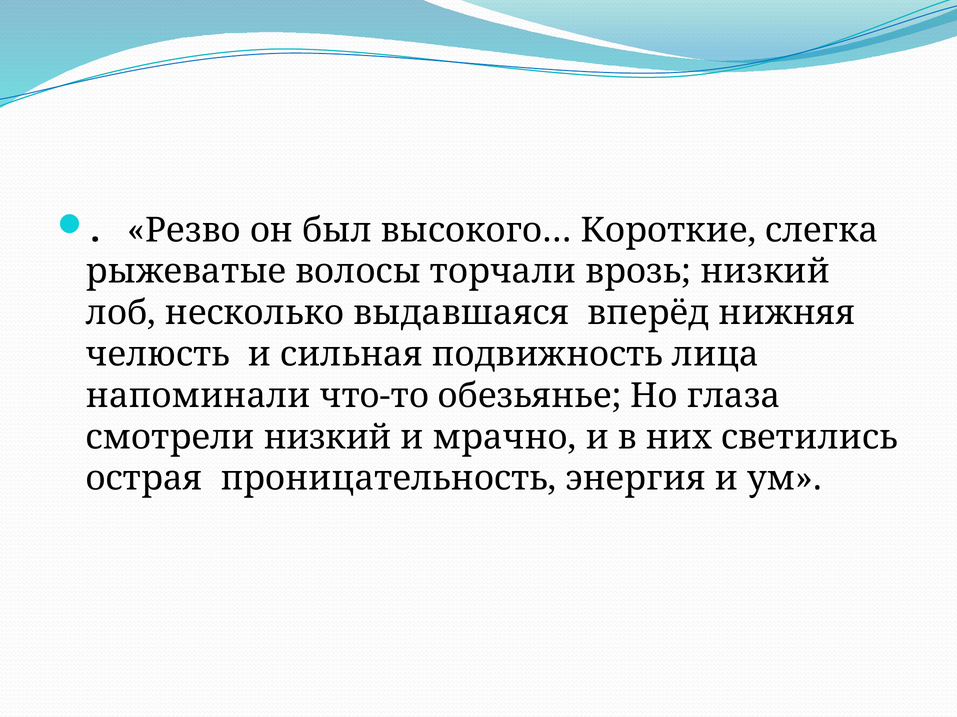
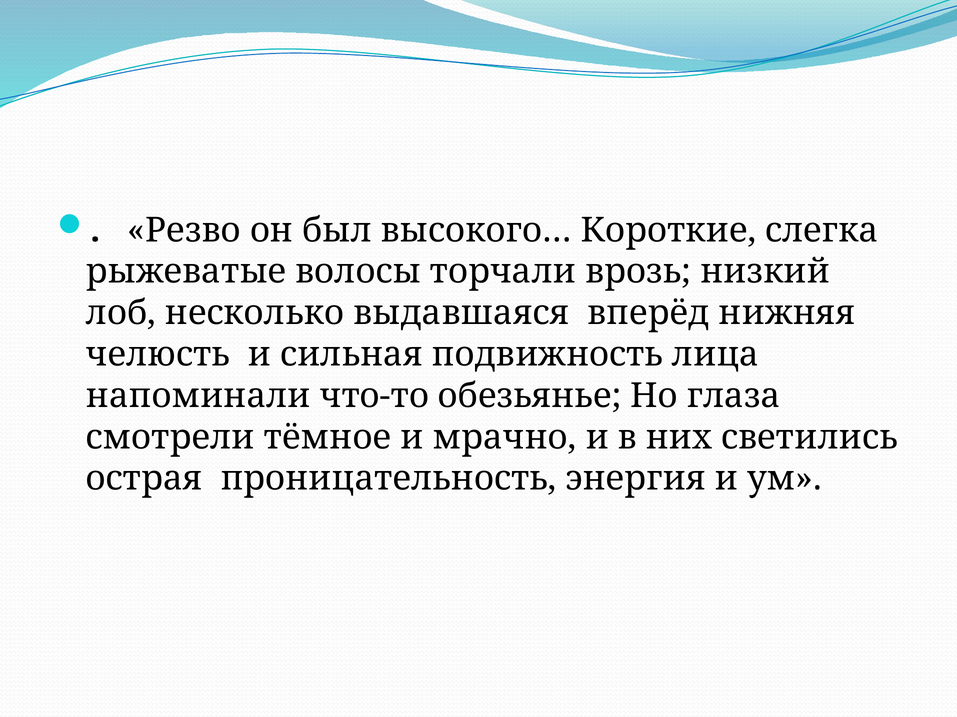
смотрели низкий: низкий -> тёмное
